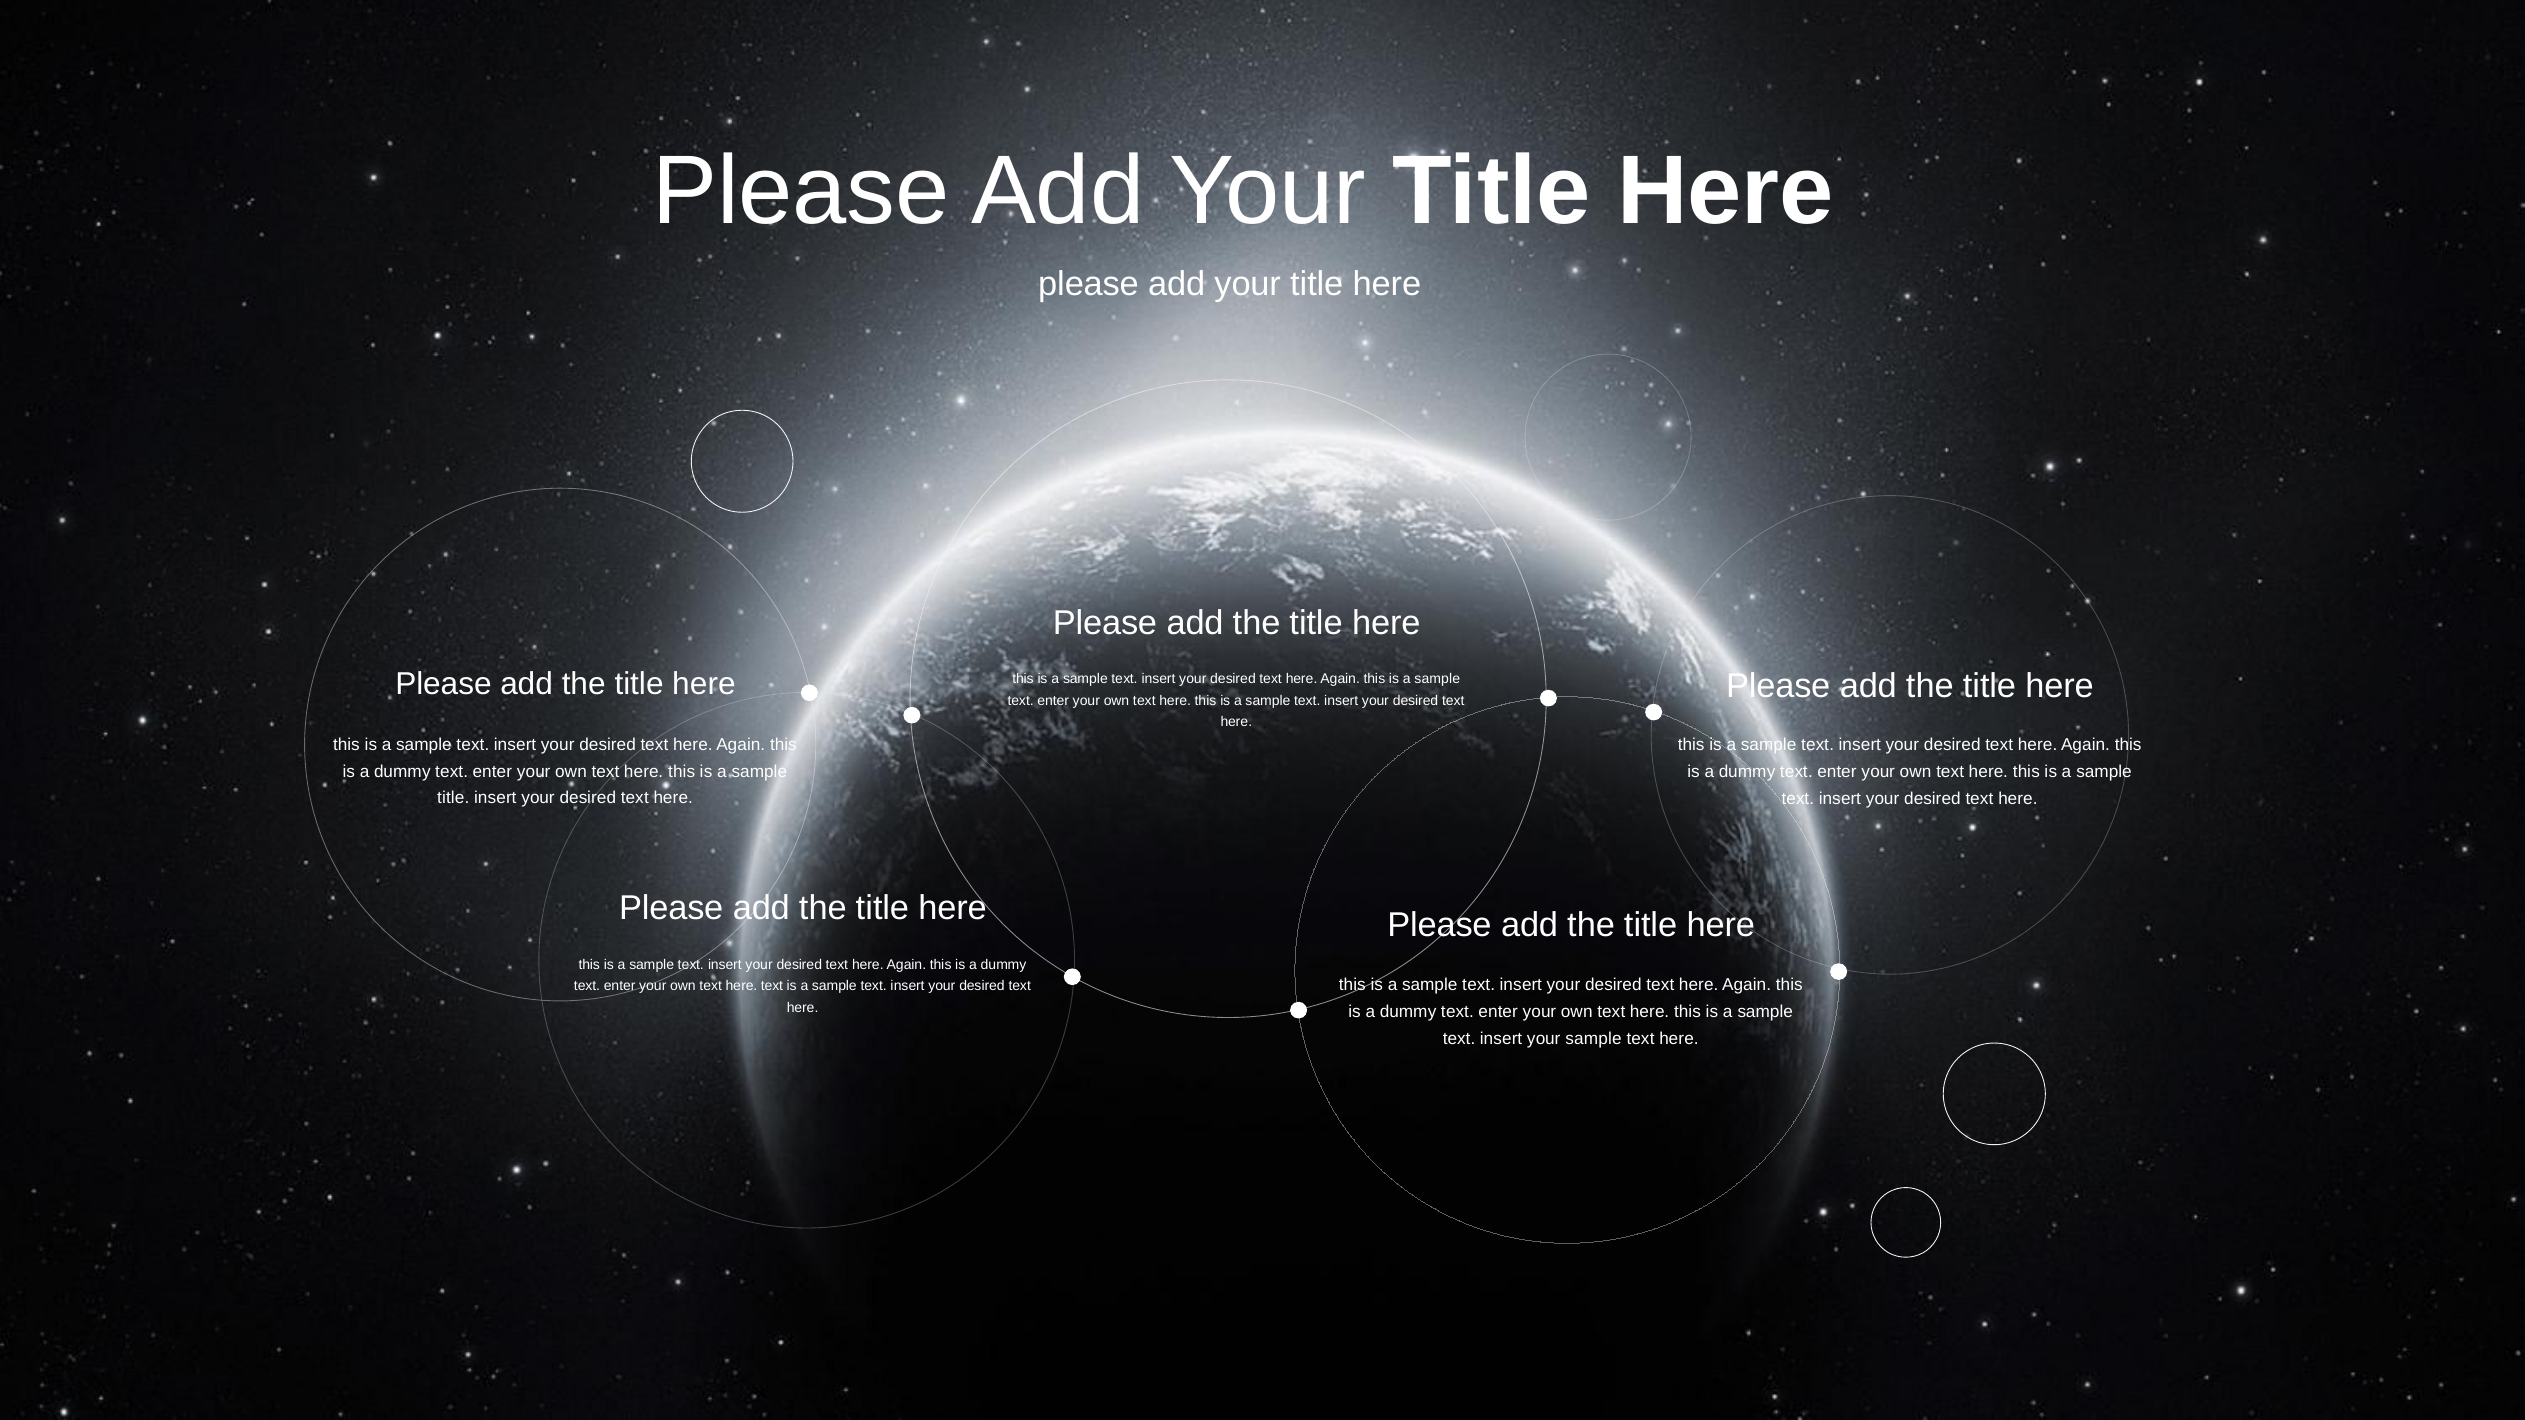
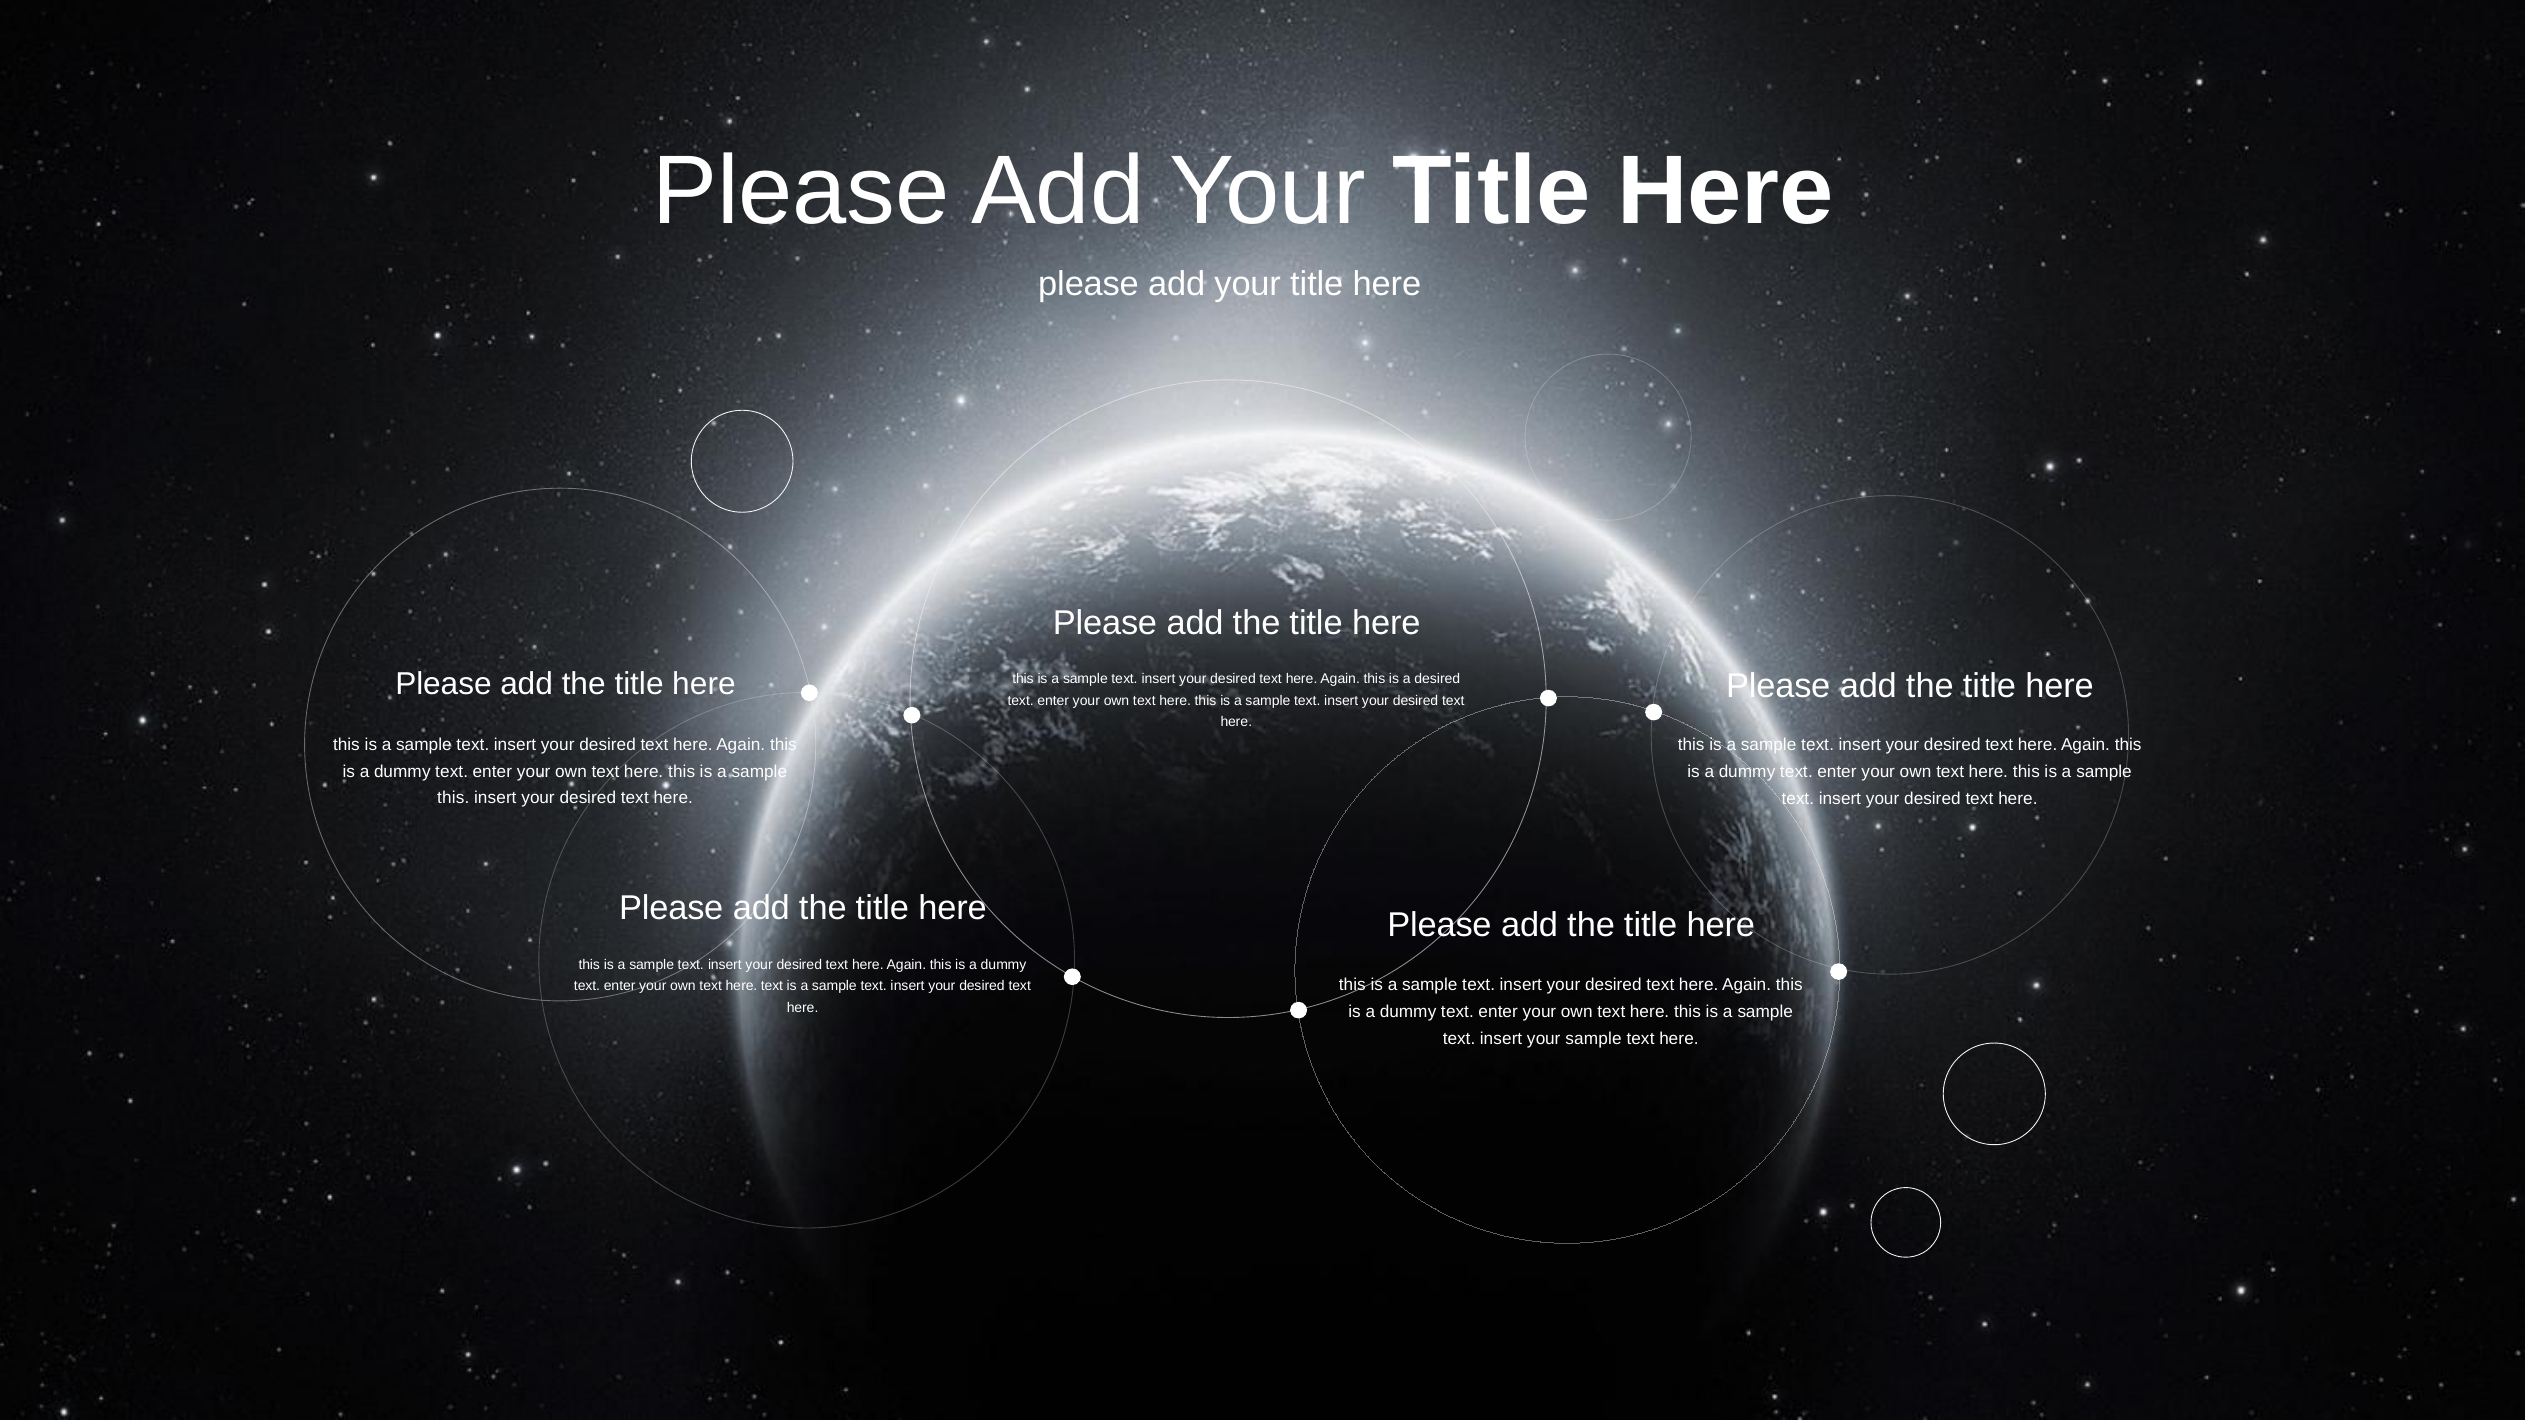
sample at (1437, 679): sample -> desired
title at (453, 798): title -> this
